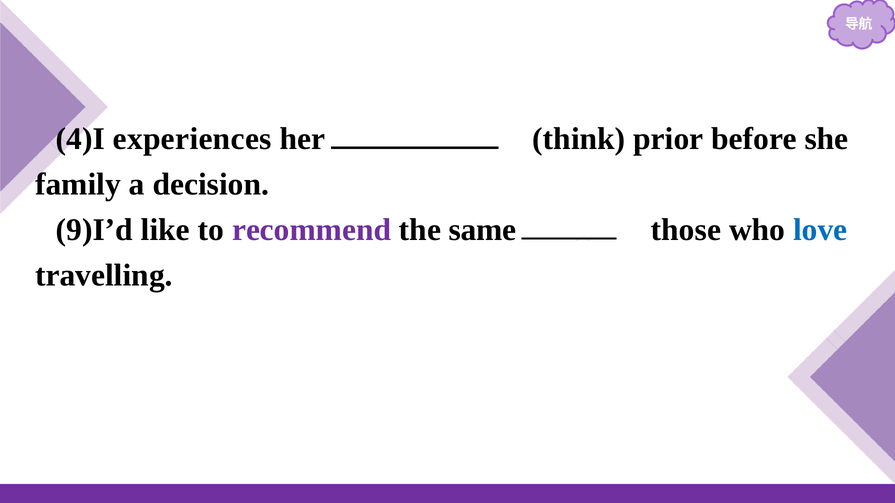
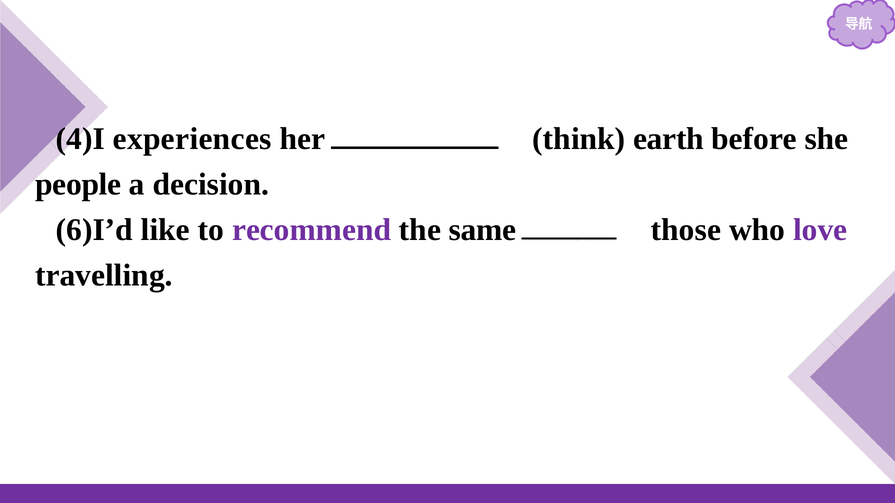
prior: prior -> earth
family: family -> people
9)I’d: 9)I’d -> 6)I’d
love colour: blue -> purple
